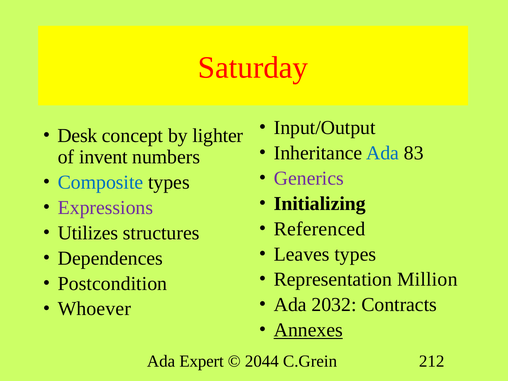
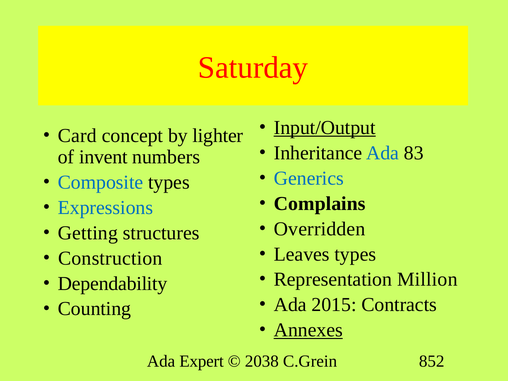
Input/Output underline: none -> present
Desk: Desk -> Card
Generics colour: purple -> blue
Initializing: Initializing -> Complains
Expressions colour: purple -> blue
Referenced: Referenced -> Overridden
Utilizes: Utilizes -> Getting
Dependences: Dependences -> Construction
Postcondition: Postcondition -> Dependability
2032: 2032 -> 2015
Whoever: Whoever -> Counting
2044: 2044 -> 2038
212: 212 -> 852
